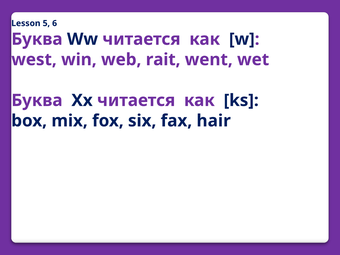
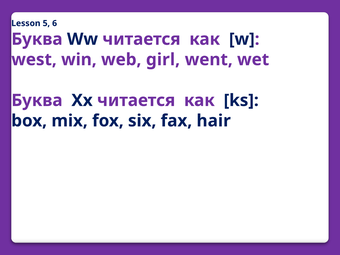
rait: rait -> girl
